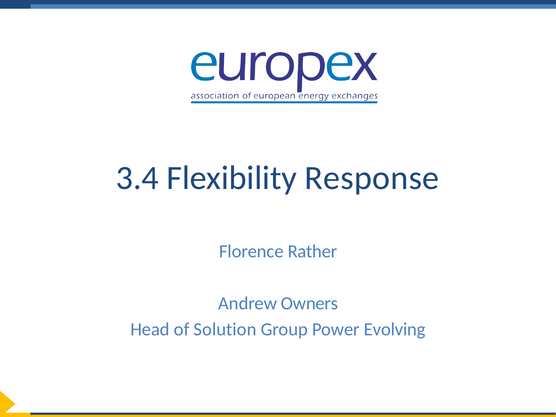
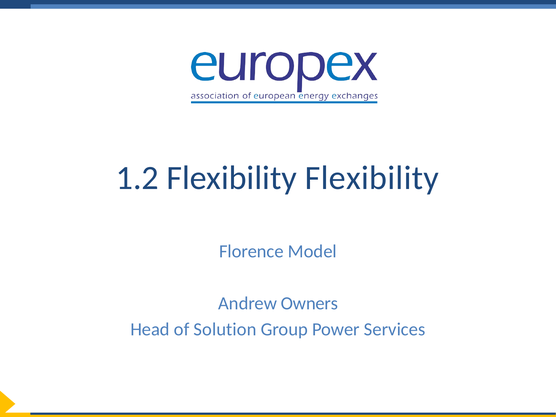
3.4: 3.4 -> 1.2
Flexibility Response: Response -> Flexibility
Rather: Rather -> Model
Evolving: Evolving -> Services
